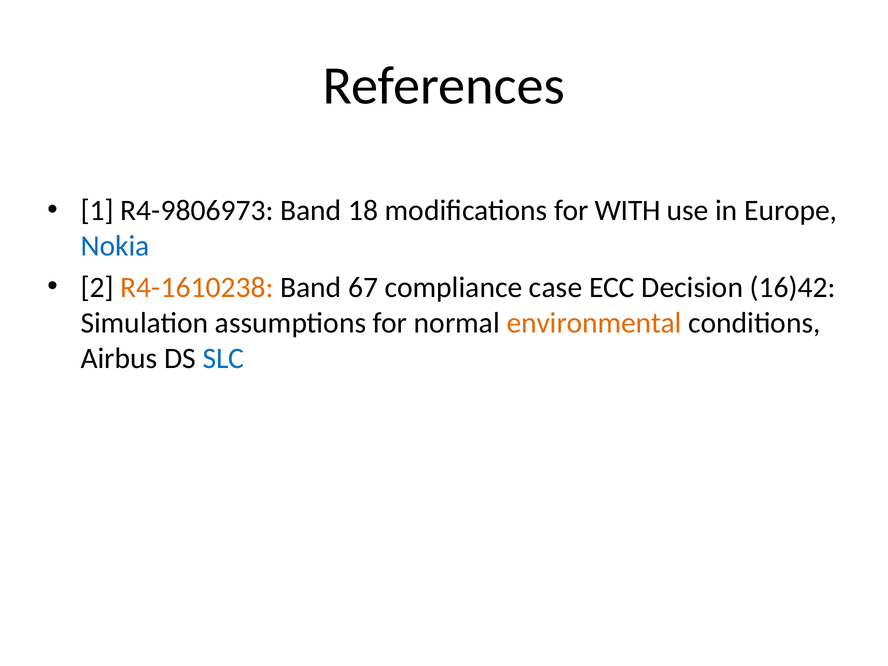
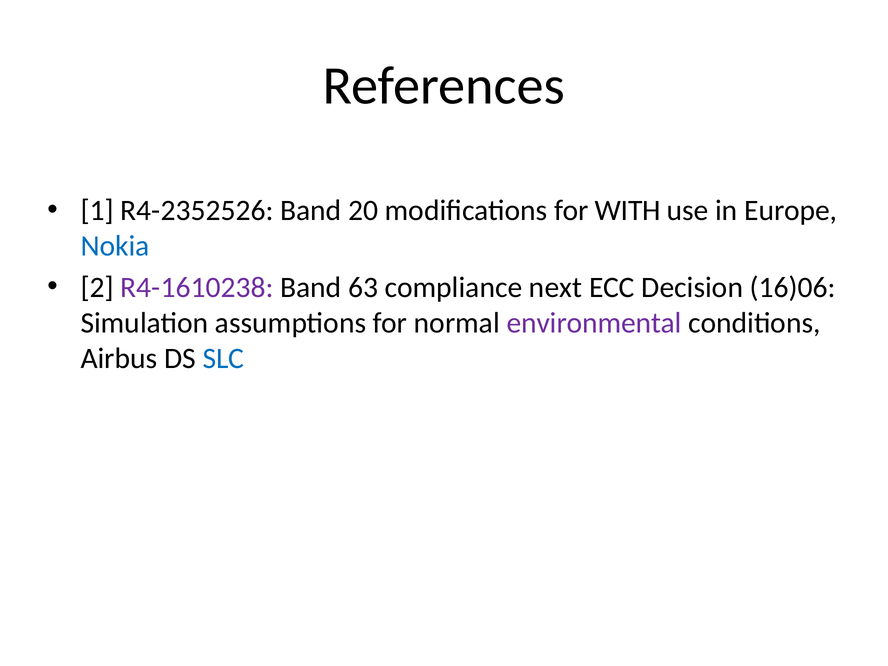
R4-9806973: R4-9806973 -> R4-2352526
18: 18 -> 20
R4-1610238 colour: orange -> purple
67: 67 -> 63
case: case -> next
16)42: 16)42 -> 16)06
environmental colour: orange -> purple
